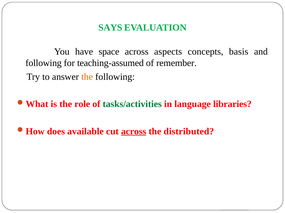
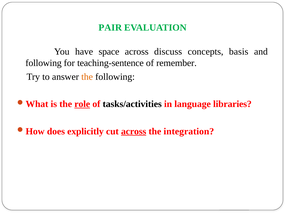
SAYS: SAYS -> PAIR
aspects: aspects -> discuss
teaching-assumed: teaching-assumed -> teaching-sentence
role underline: none -> present
tasks/activities colour: green -> black
available: available -> explicitly
distributed: distributed -> integration
